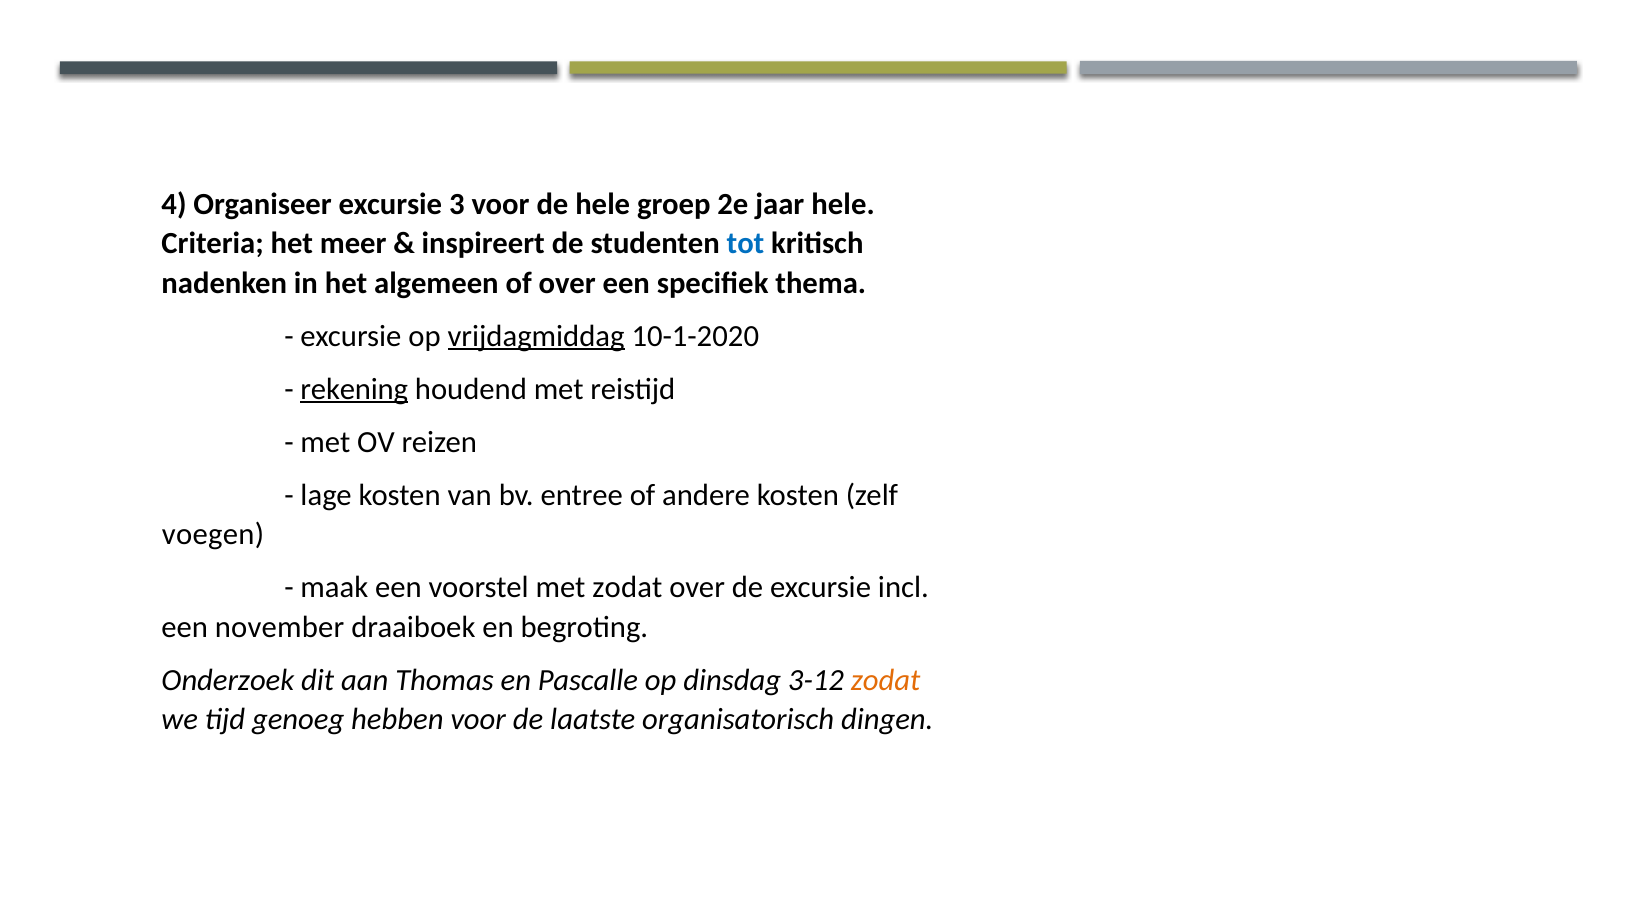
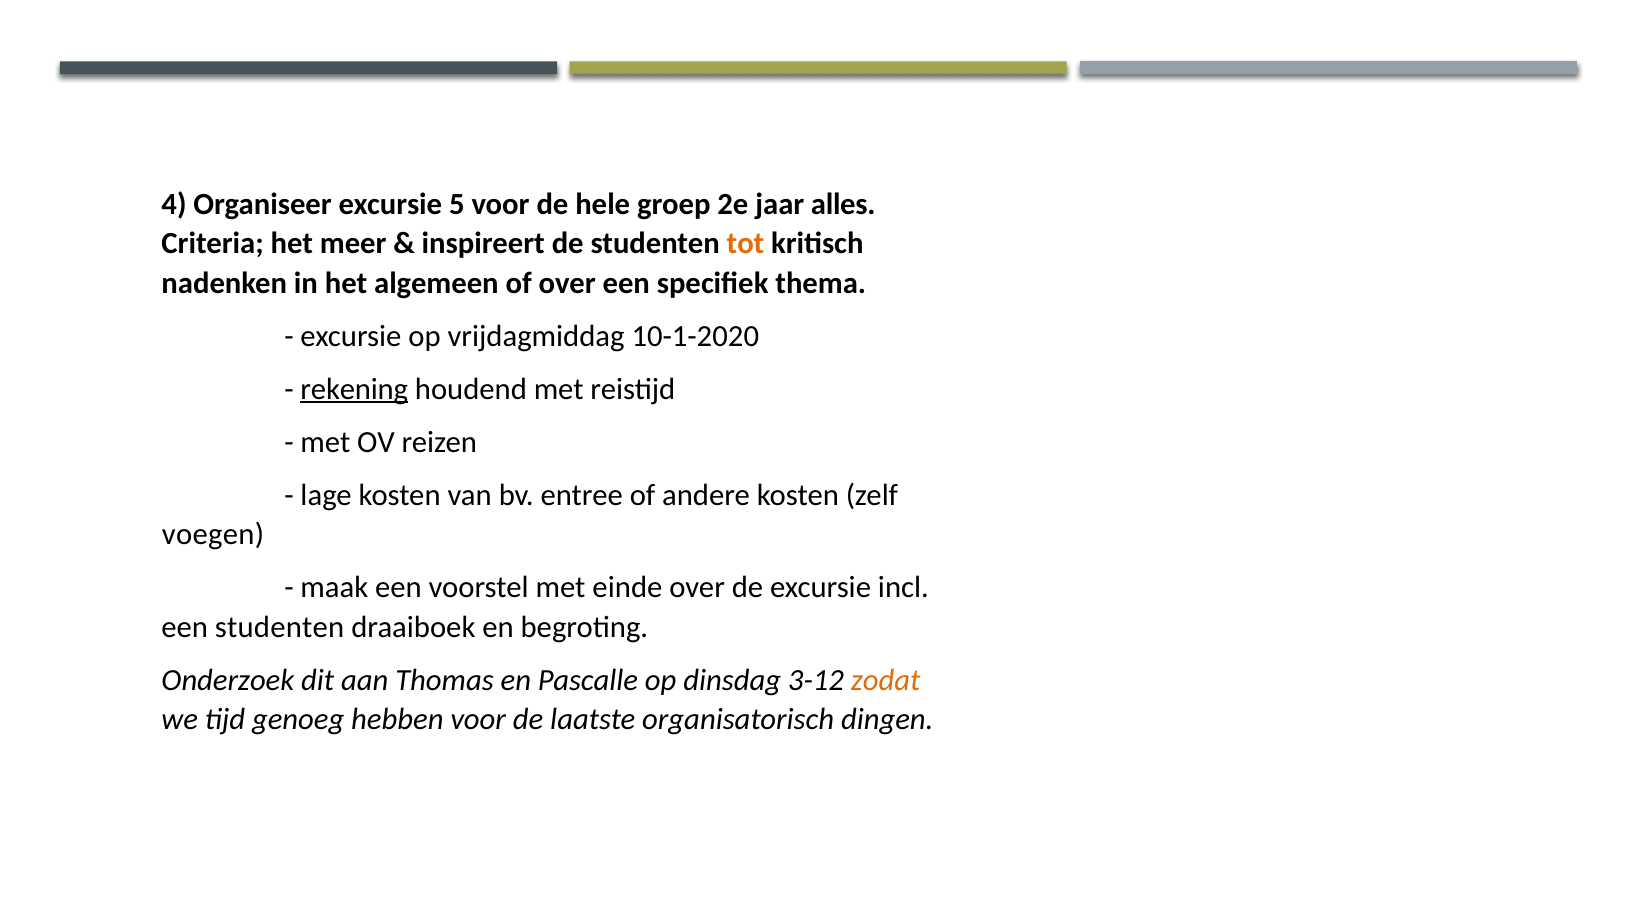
3: 3 -> 5
jaar hele: hele -> alles
tot colour: blue -> orange
vrijdagmiddag underline: present -> none
met zodat: zodat -> einde
een november: november -> studenten
